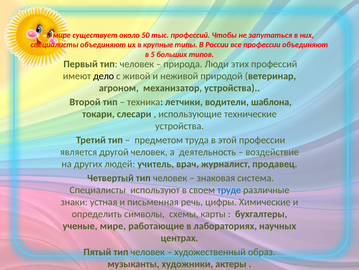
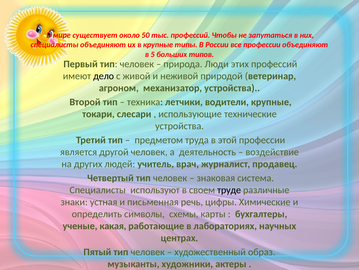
водители шаблона: шаблона -> крупные
труде colour: blue -> black
ученые мире: мире -> какая
